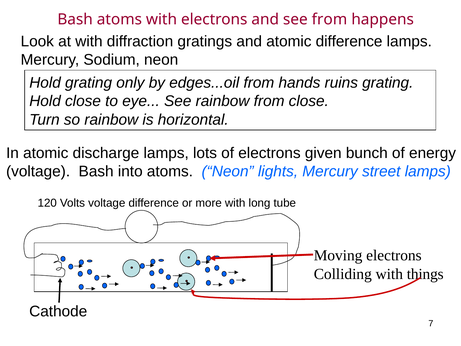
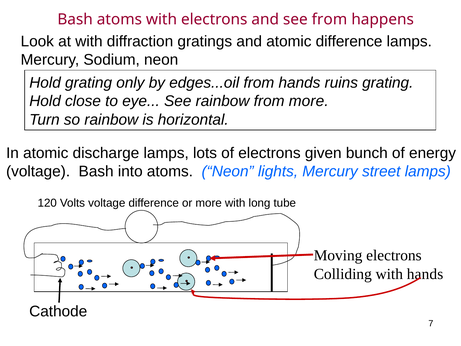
from close: close -> more
with things: things -> hands
